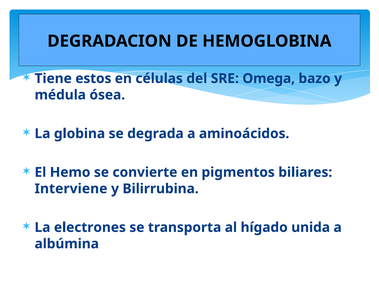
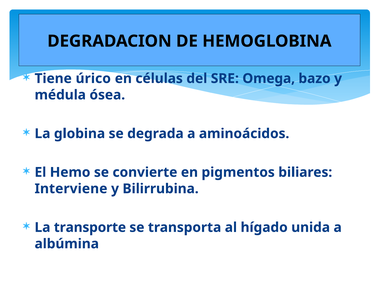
estos: estos -> úrico
electrones: electrones -> transporte
